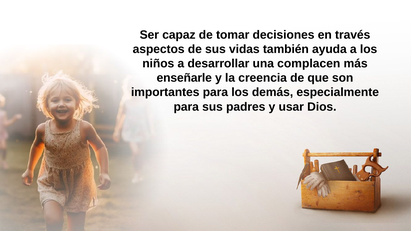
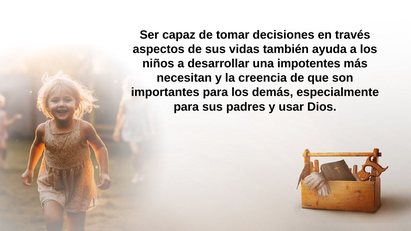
complacen: complacen -> impotentes
enseñarle: enseñarle -> necesitan
